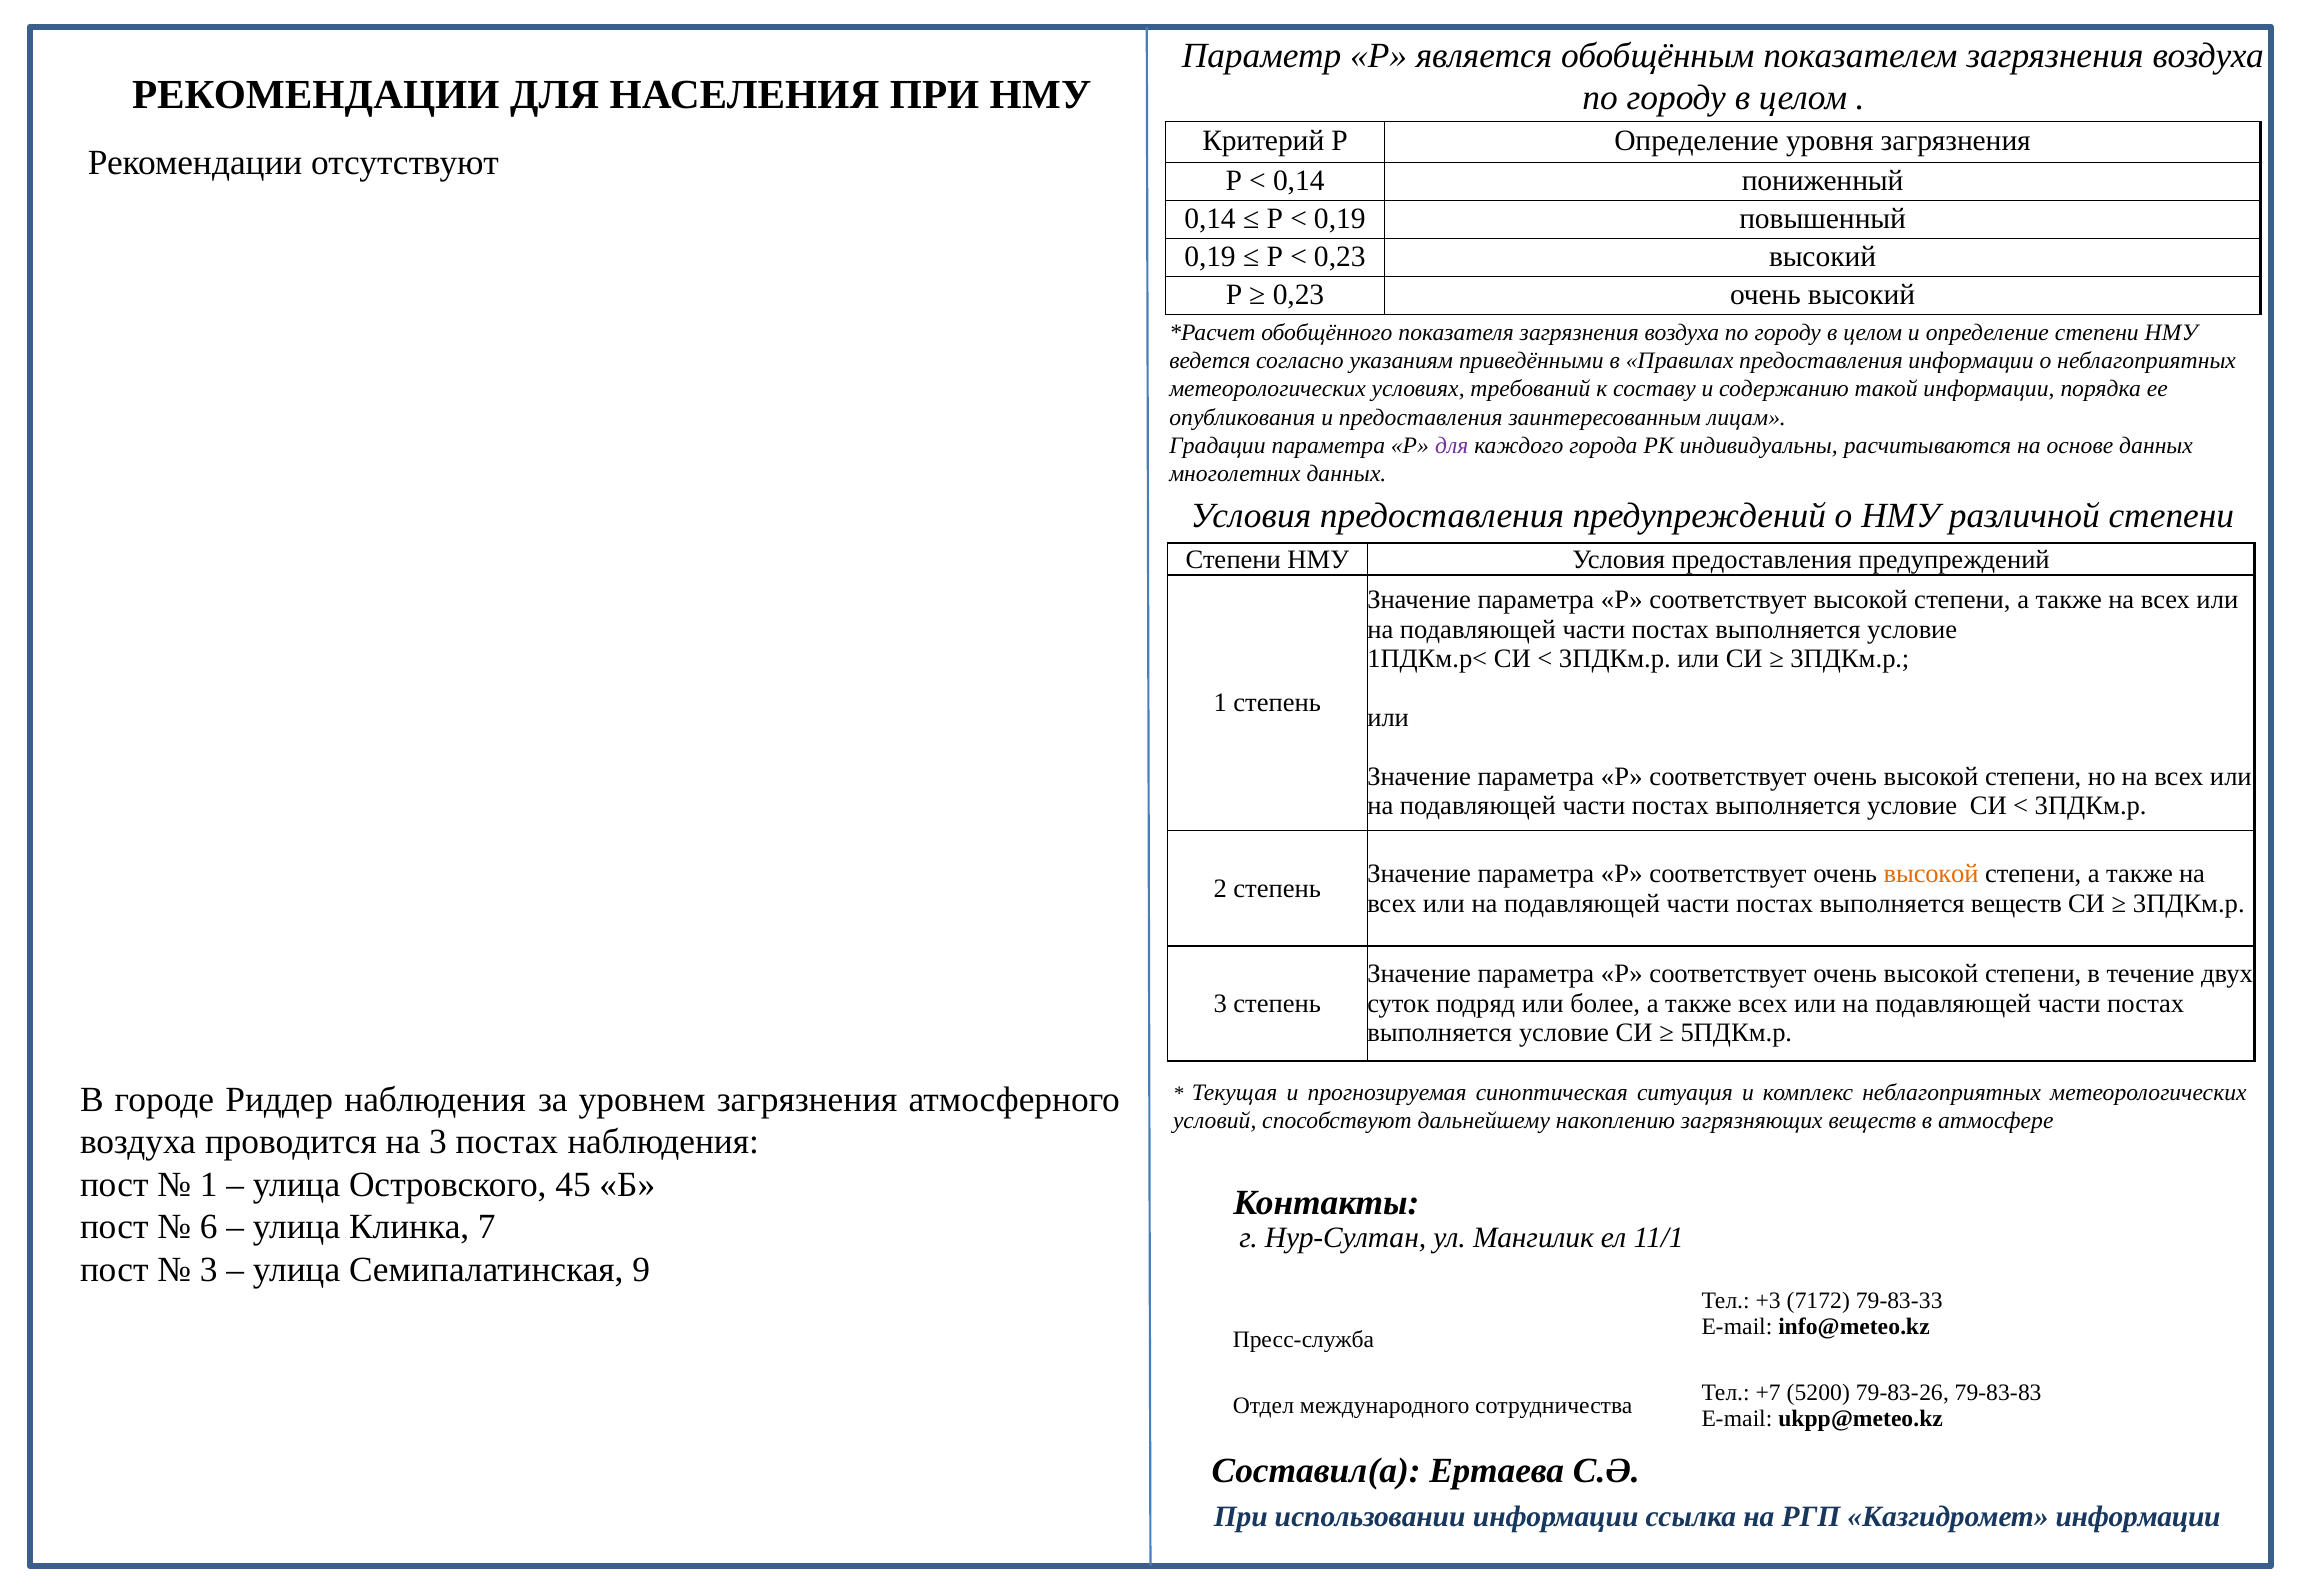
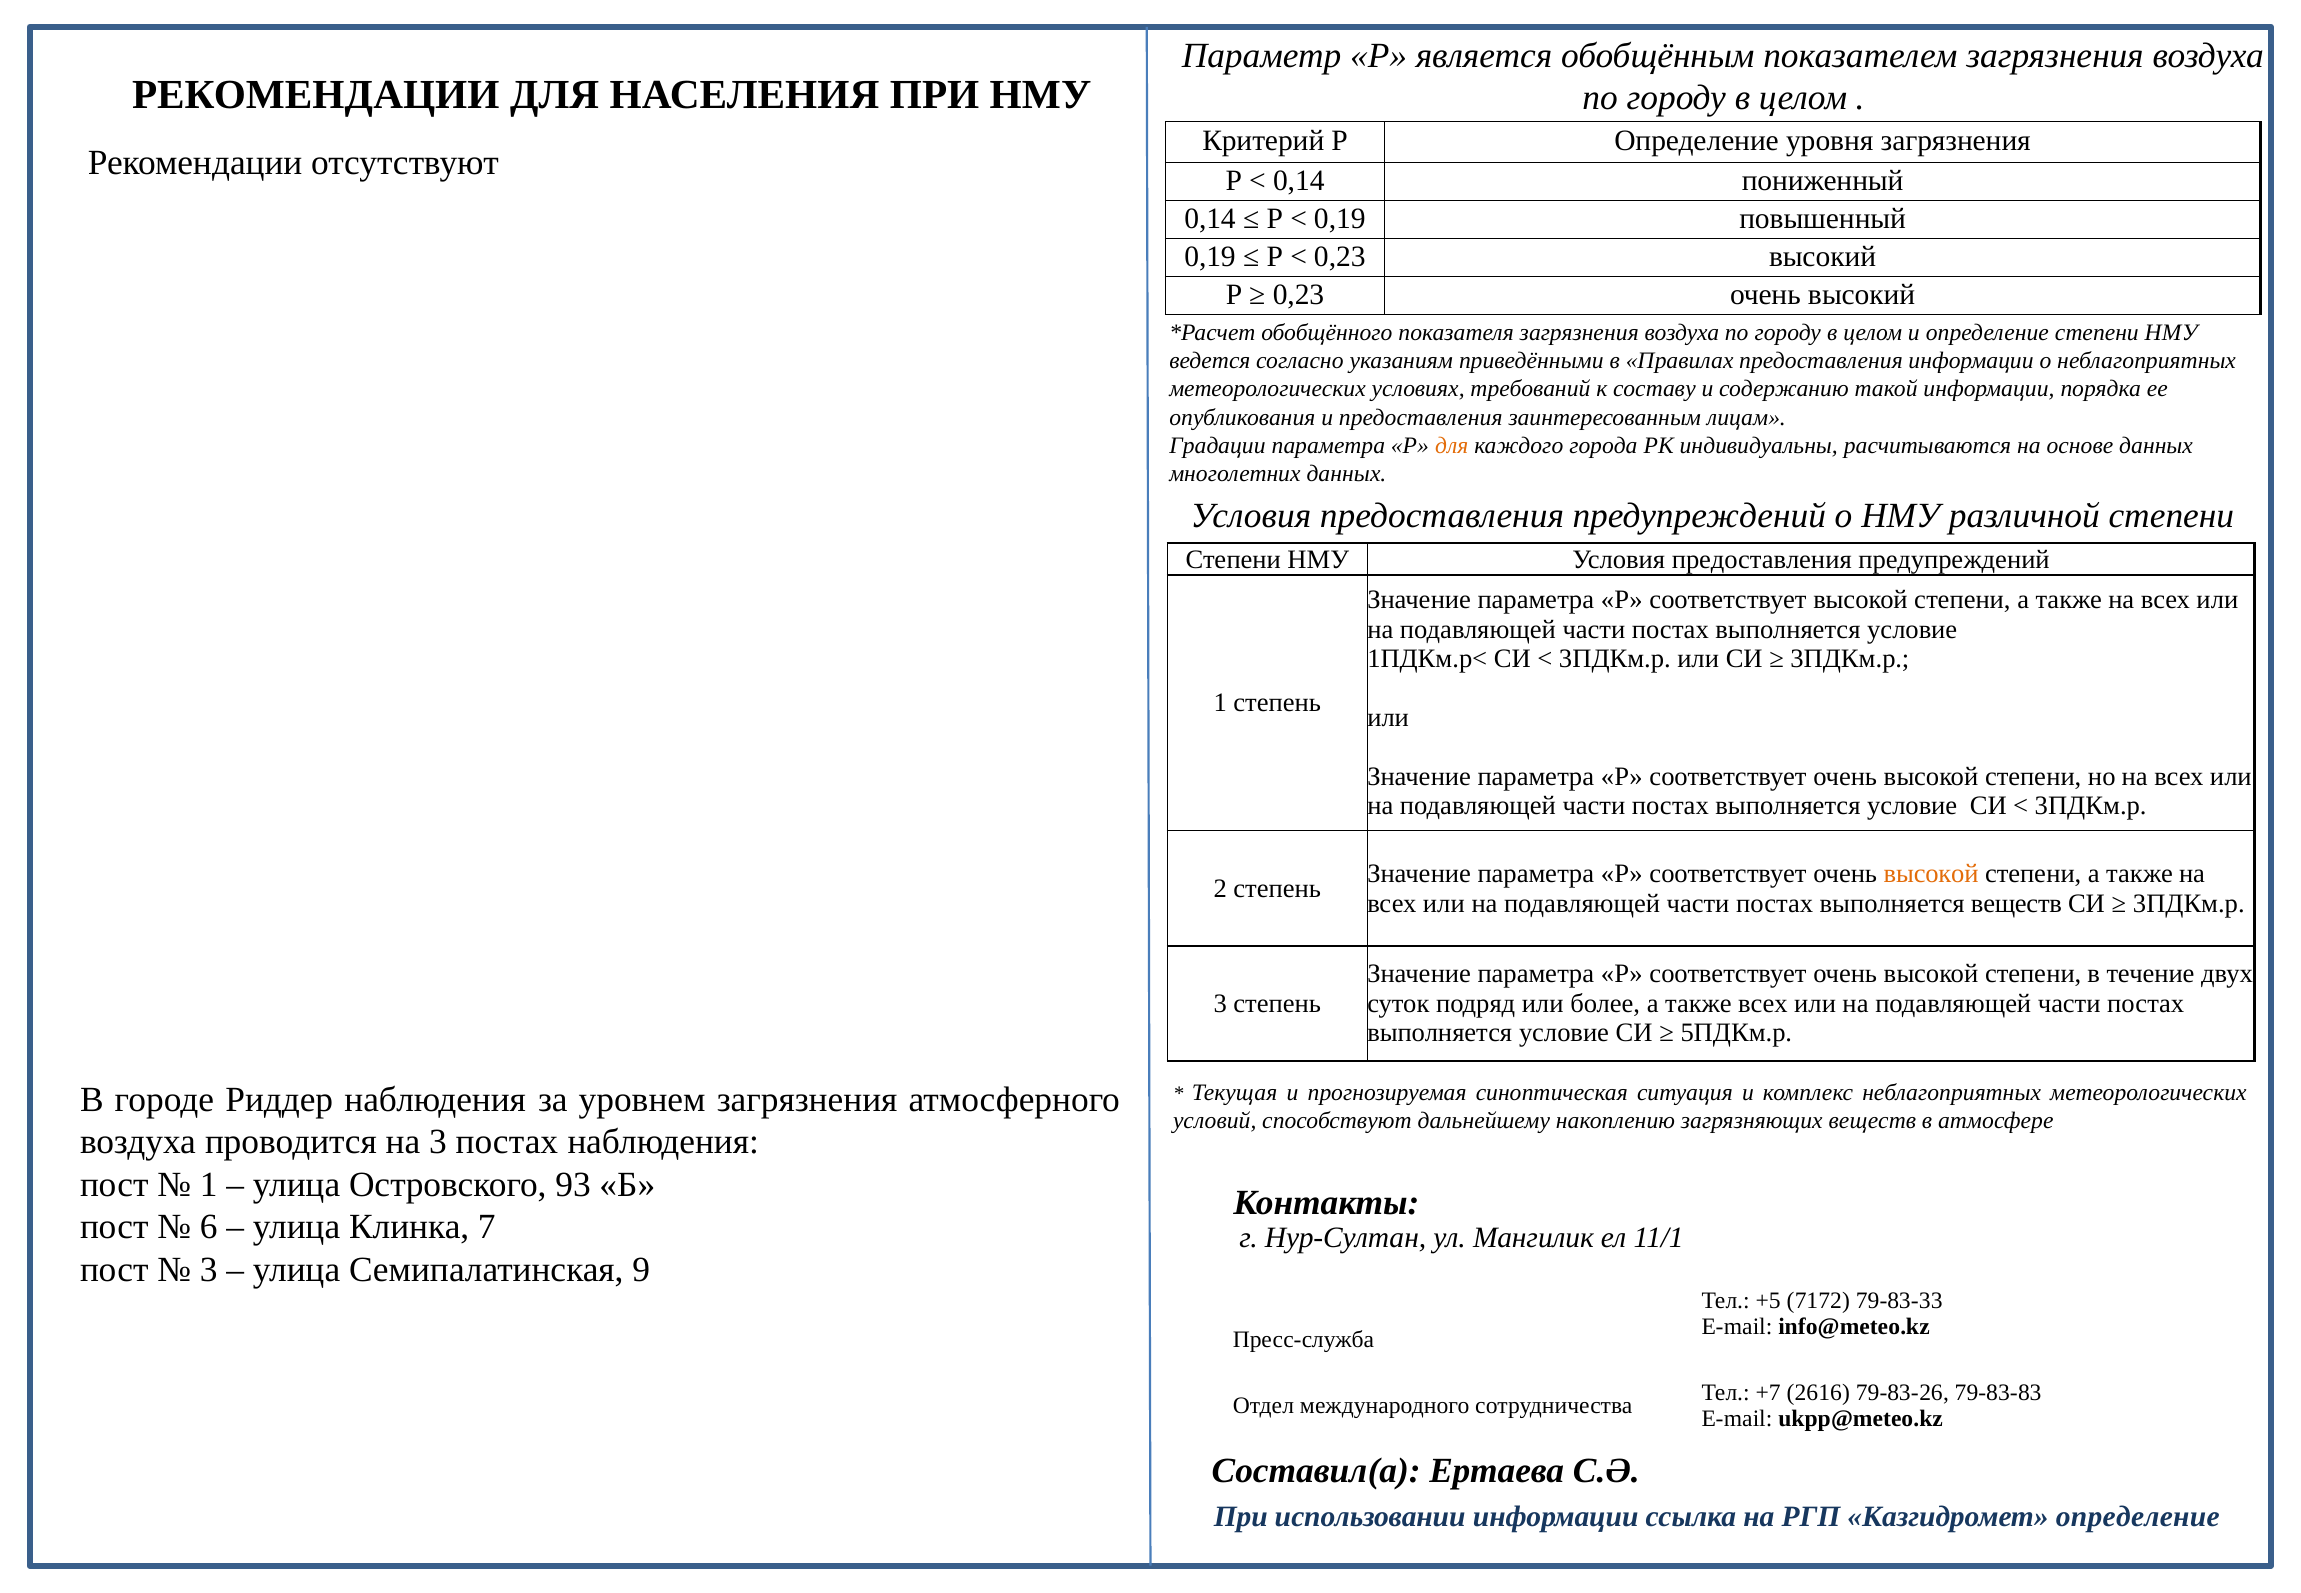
для at (1452, 446) colour: purple -> orange
45: 45 -> 93
+3: +3 -> +5
5200: 5200 -> 2616
Казгидромет информации: информации -> определение
